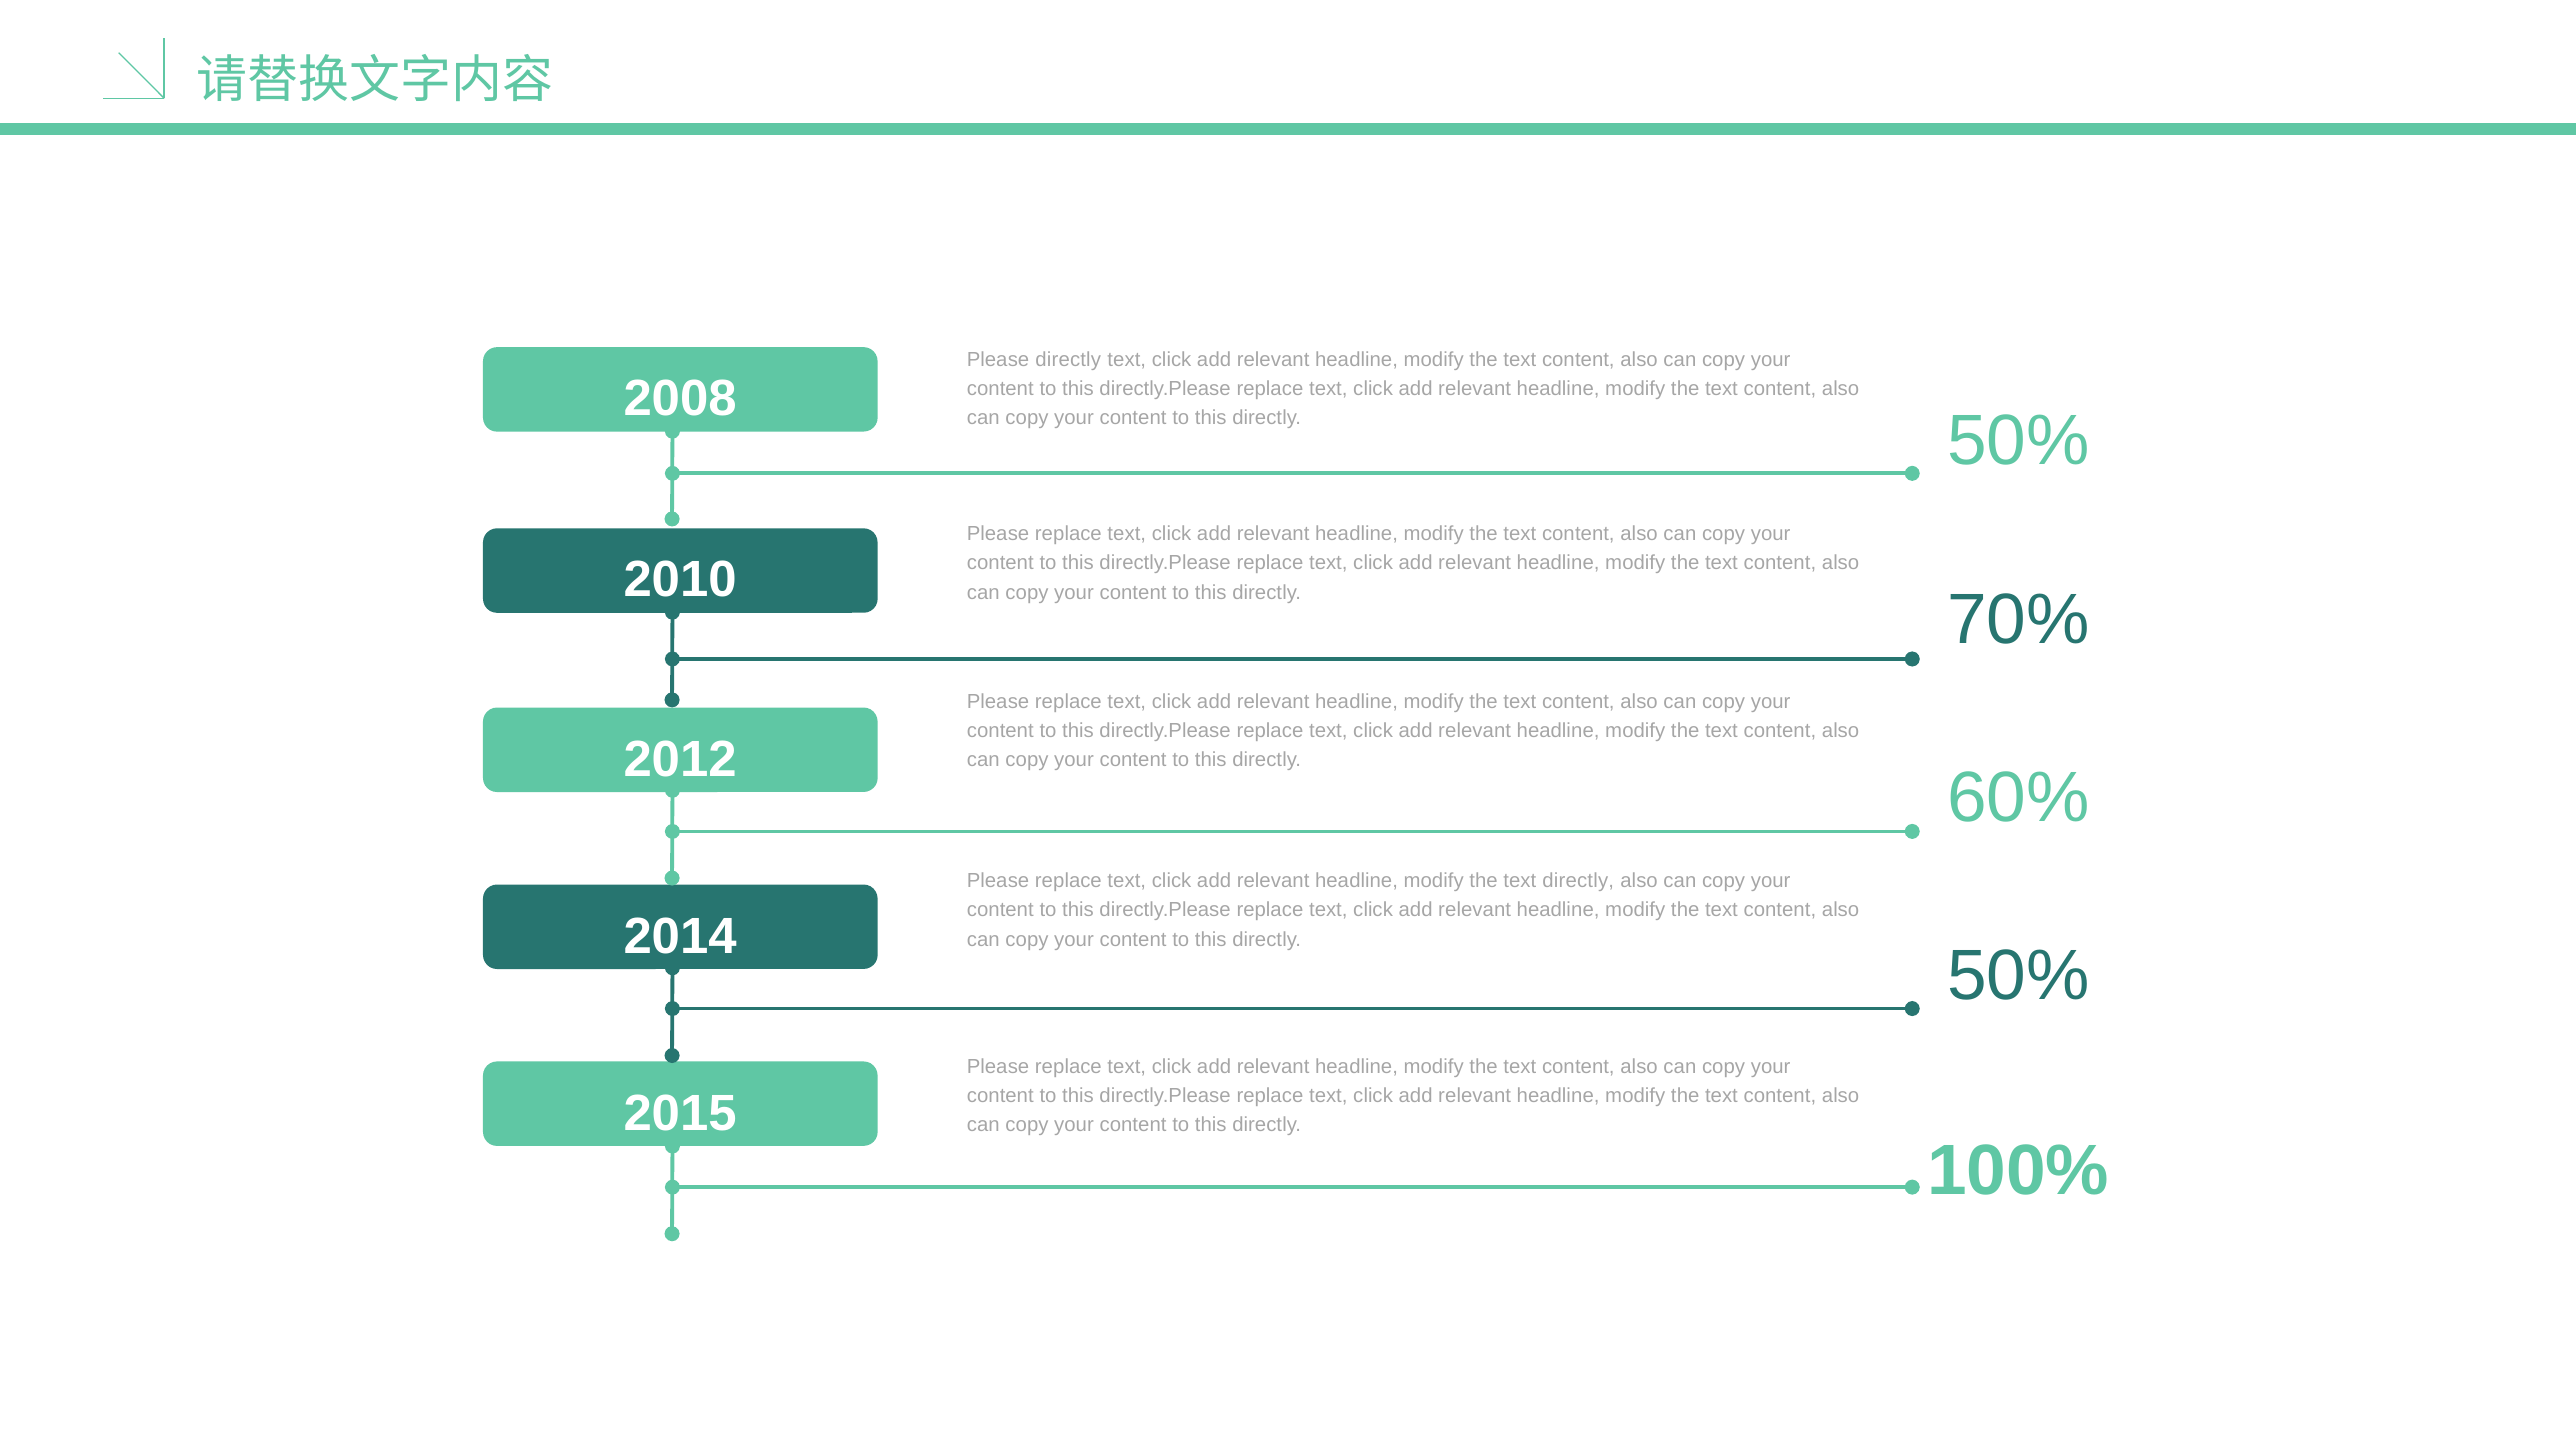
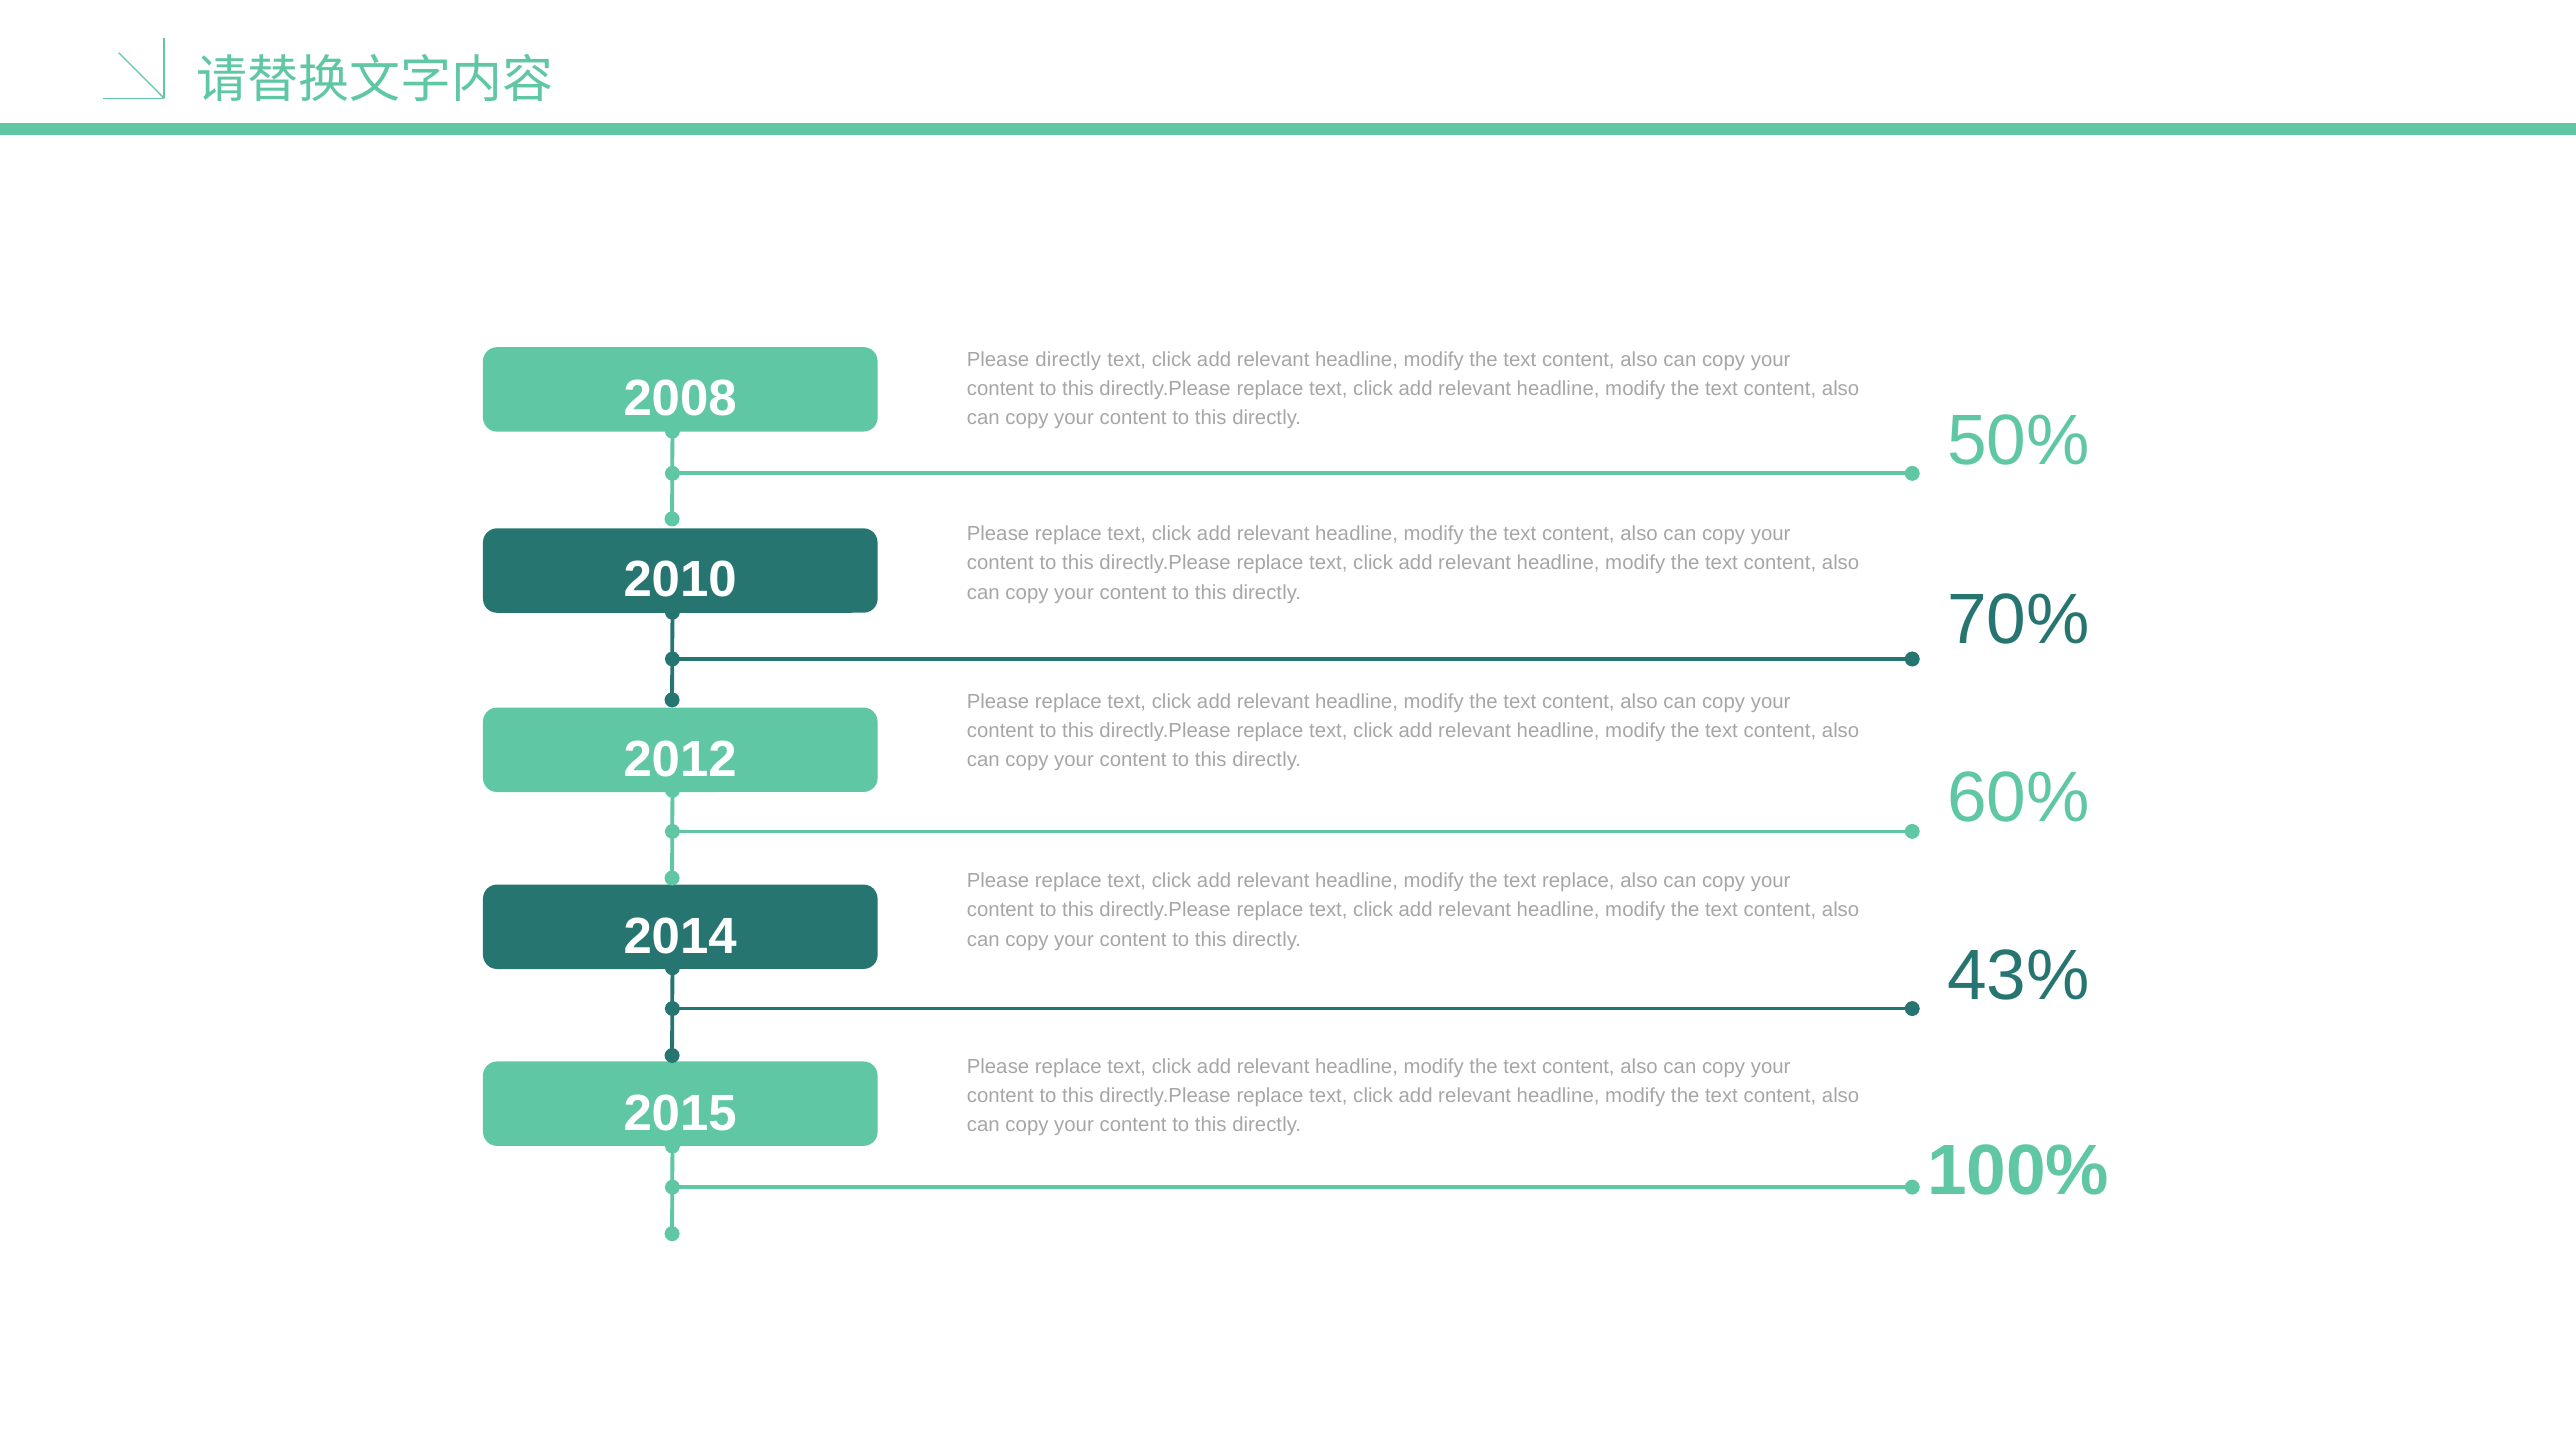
text directly: directly -> replace
50% at (2018, 976): 50% -> 43%
